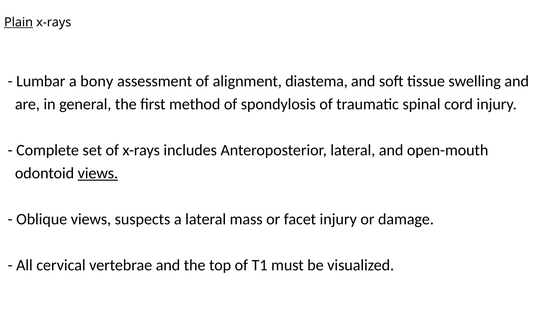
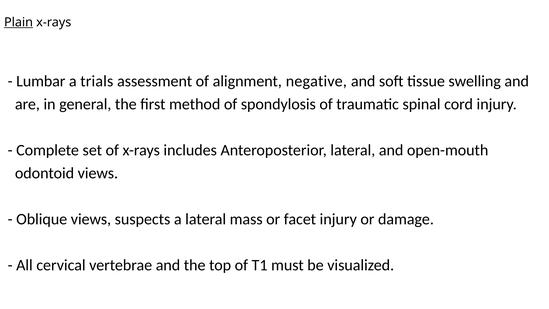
bony: bony -> trials
diastema: diastema -> negative
views at (98, 173) underline: present -> none
